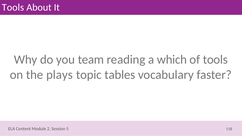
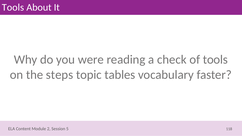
team: team -> were
which: which -> check
plays: plays -> steps
